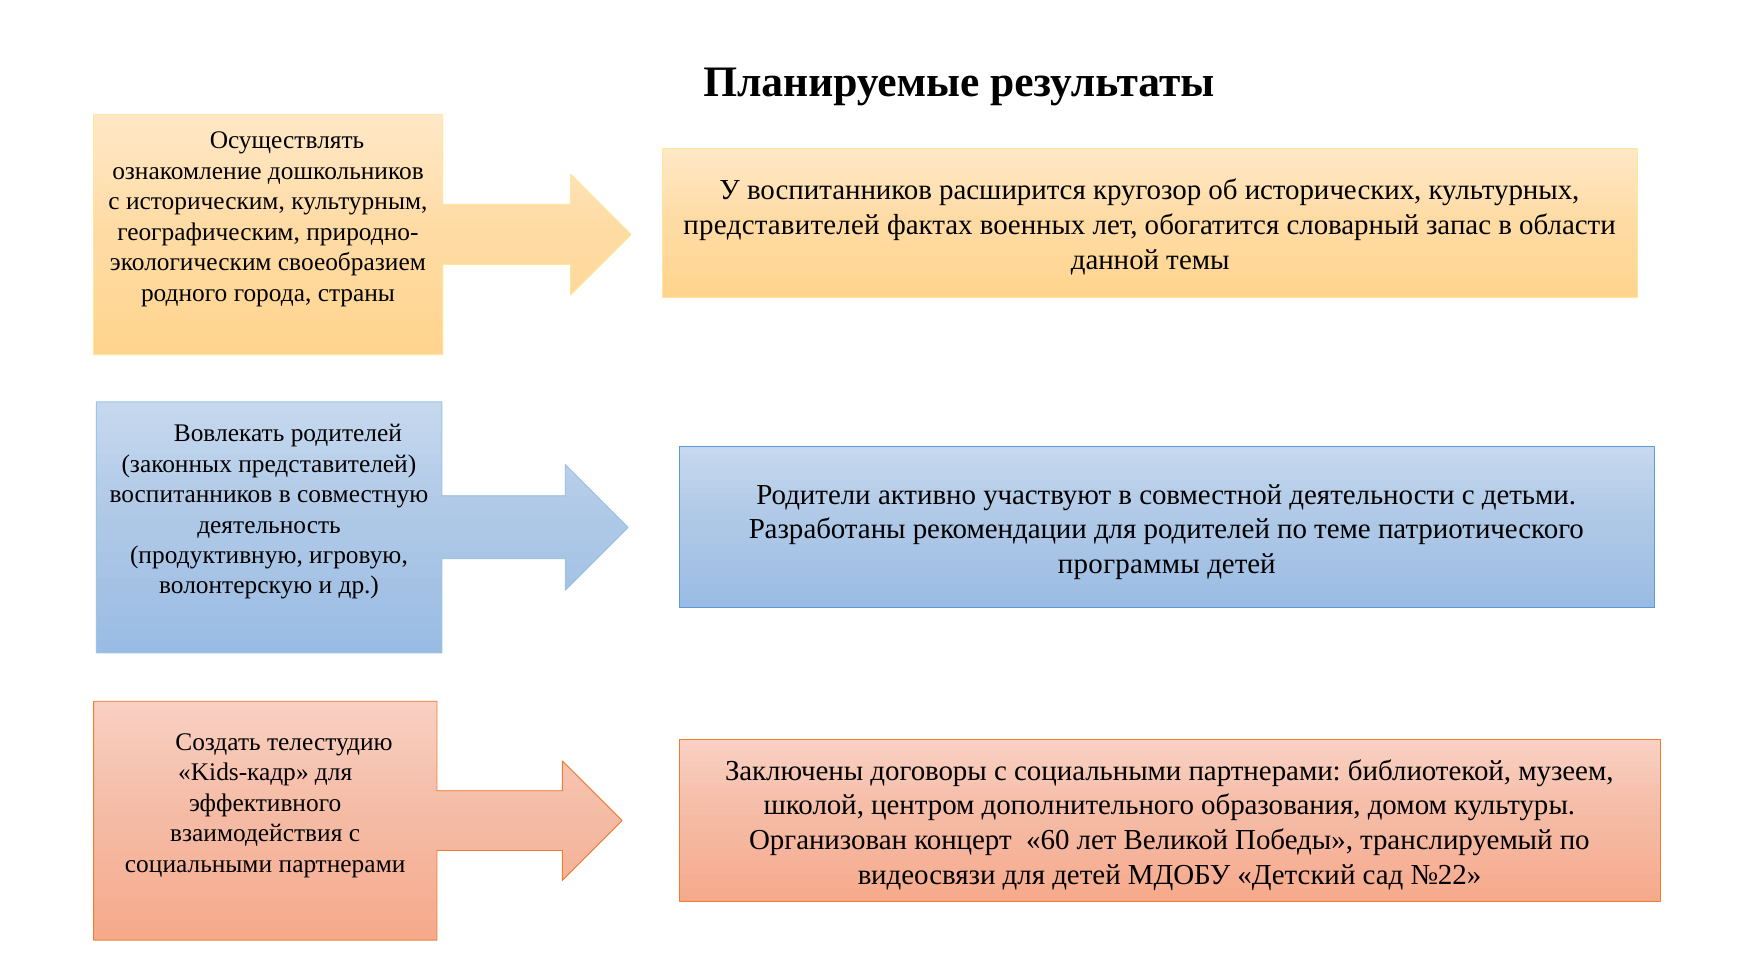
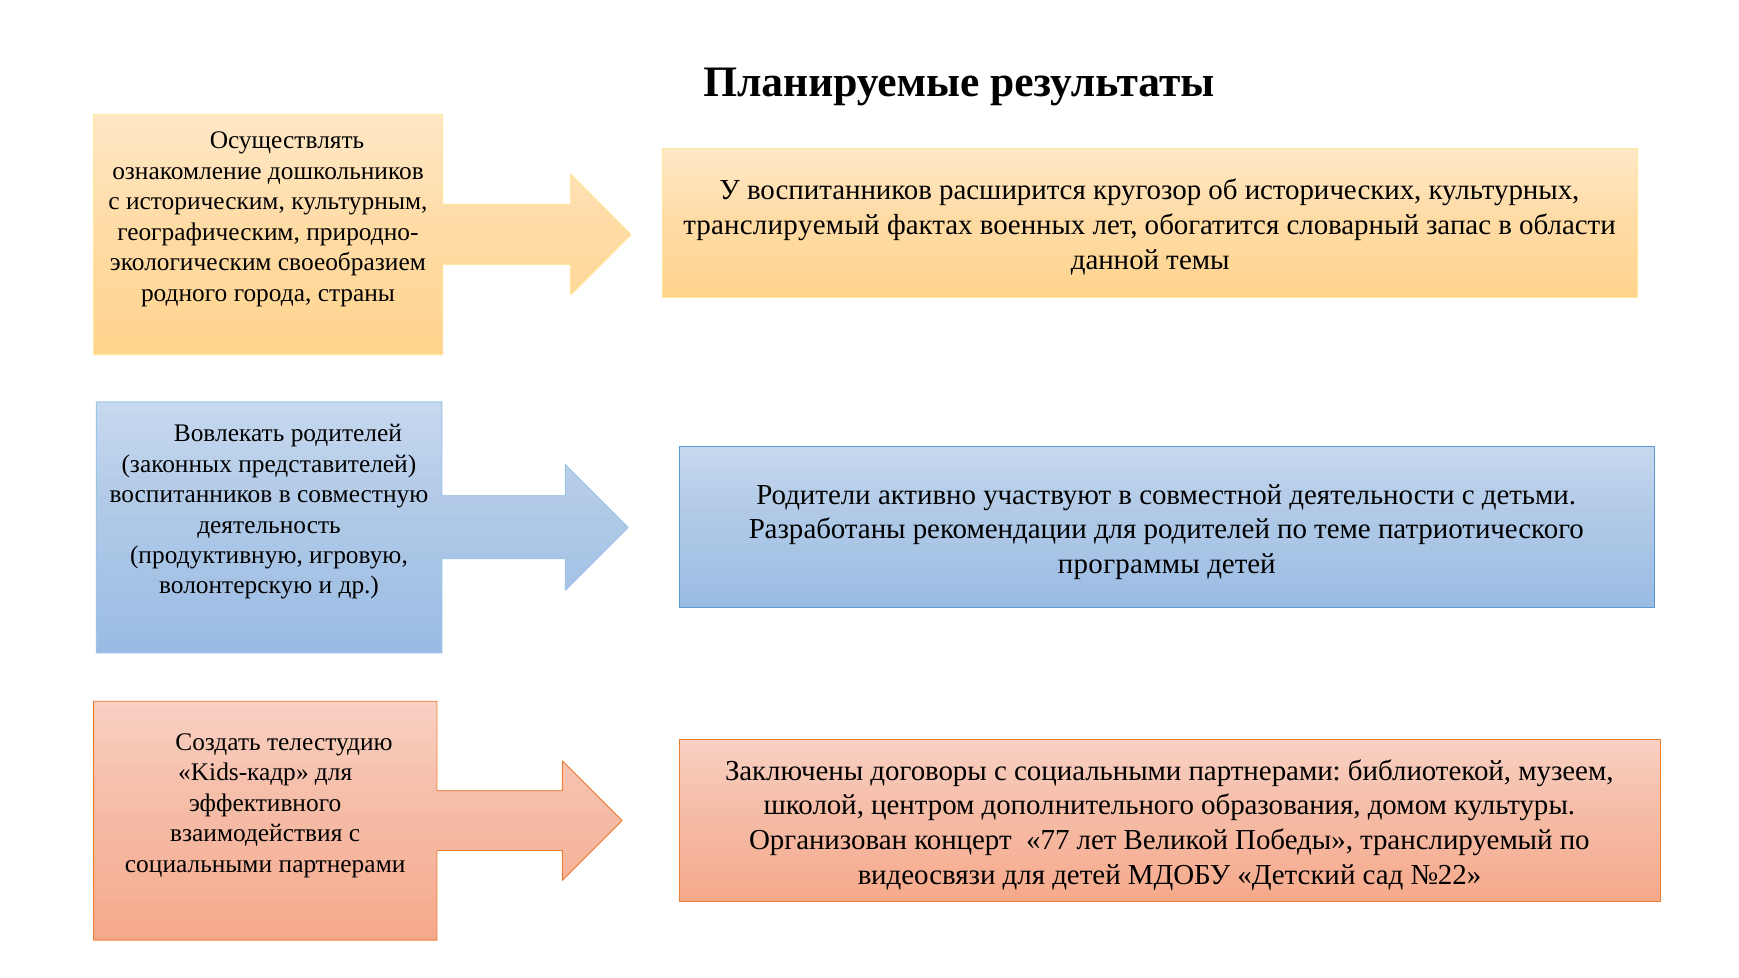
представителей at (782, 225): представителей -> транслируемый
60: 60 -> 77
